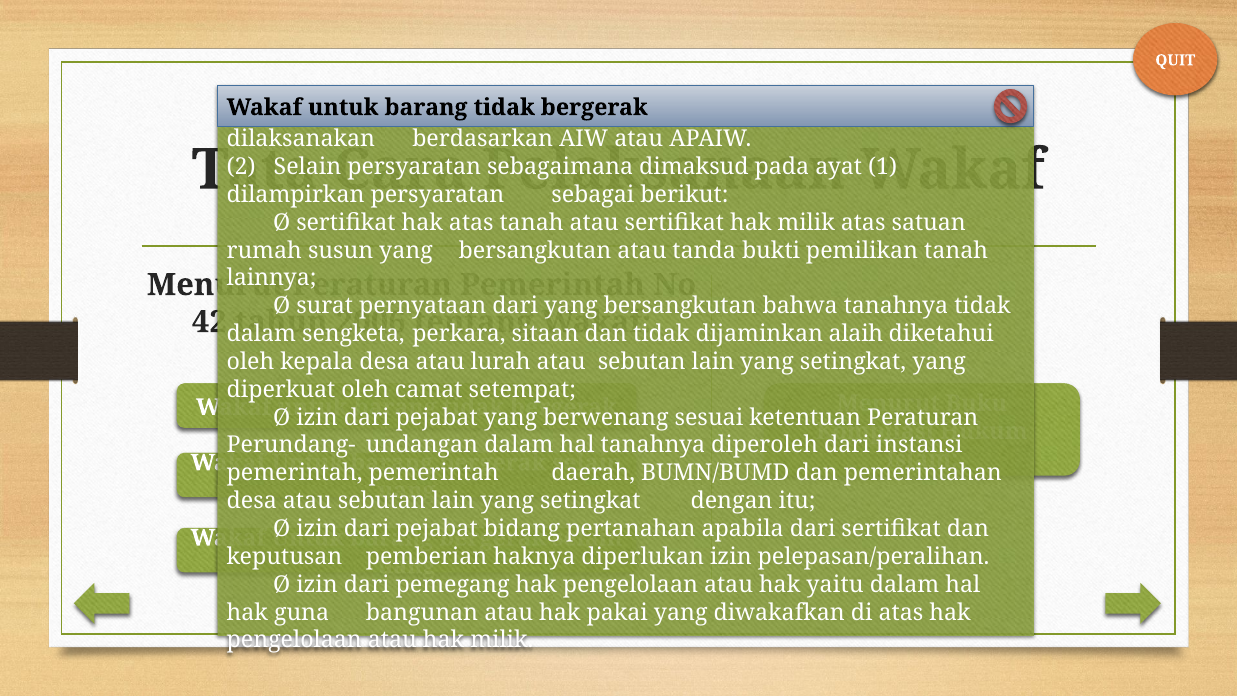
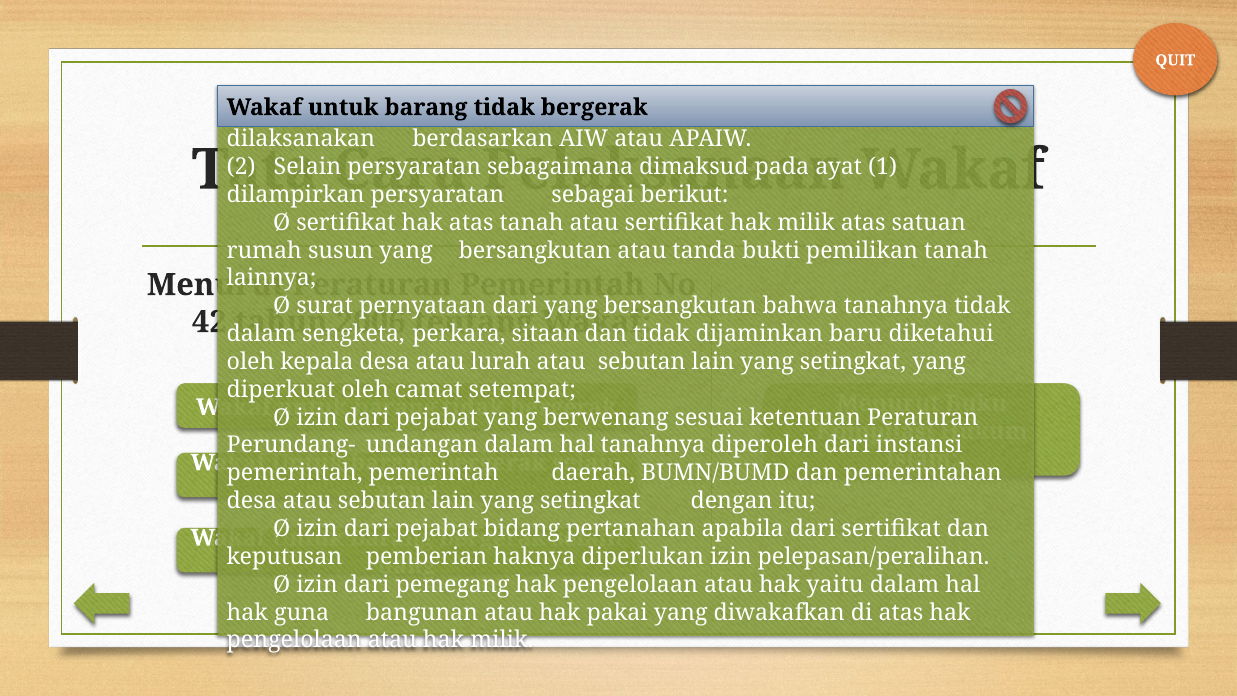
alaih: alaih -> baru
